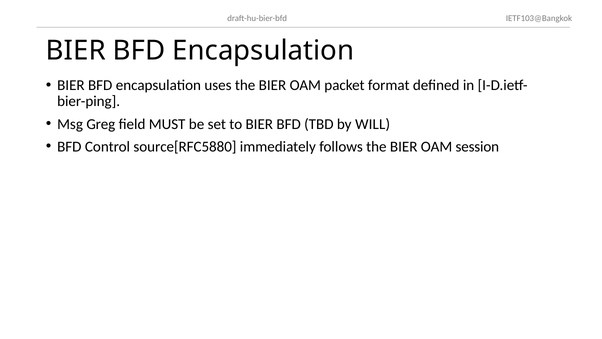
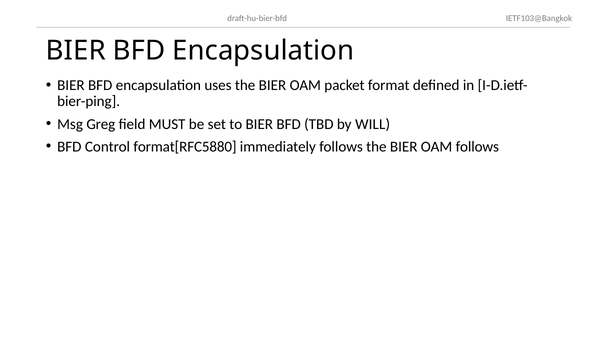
source[RFC5880: source[RFC5880 -> format[RFC5880
OAM session: session -> follows
